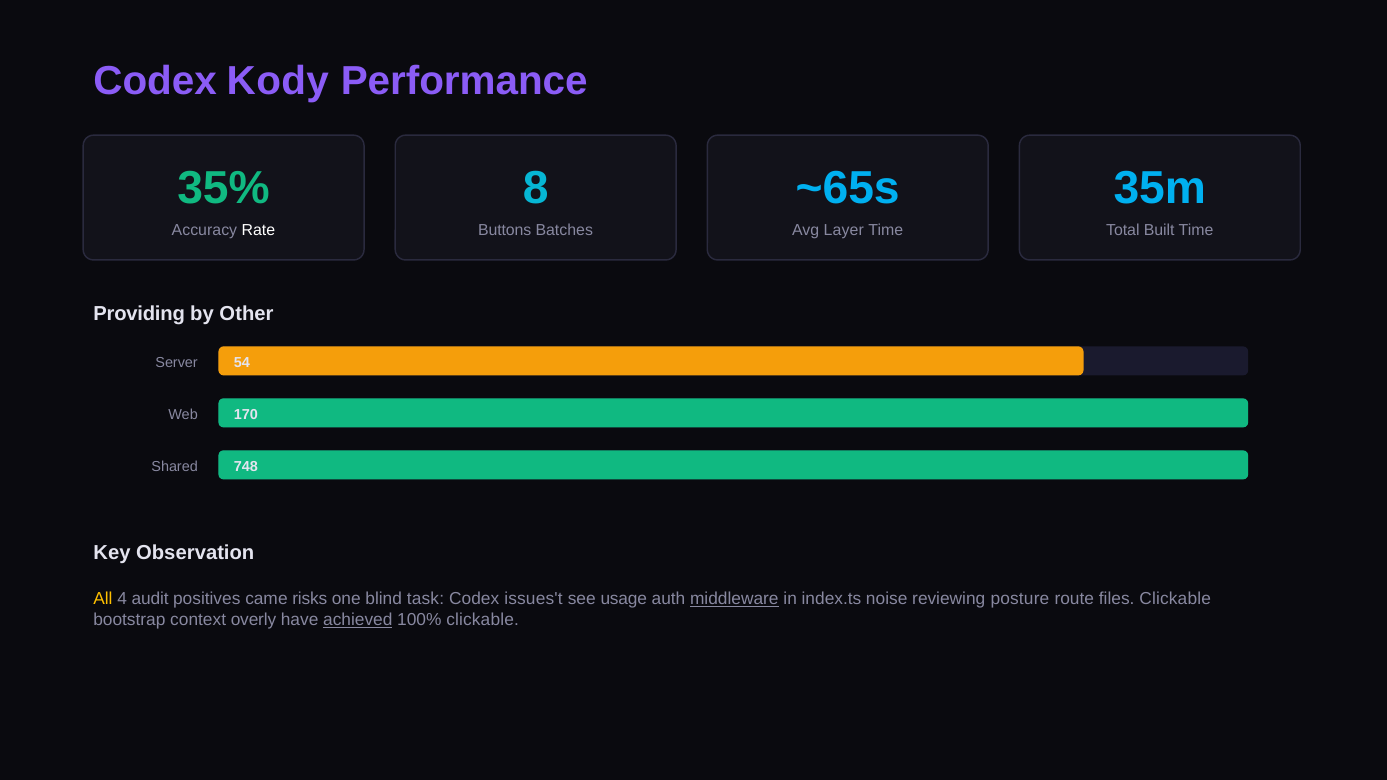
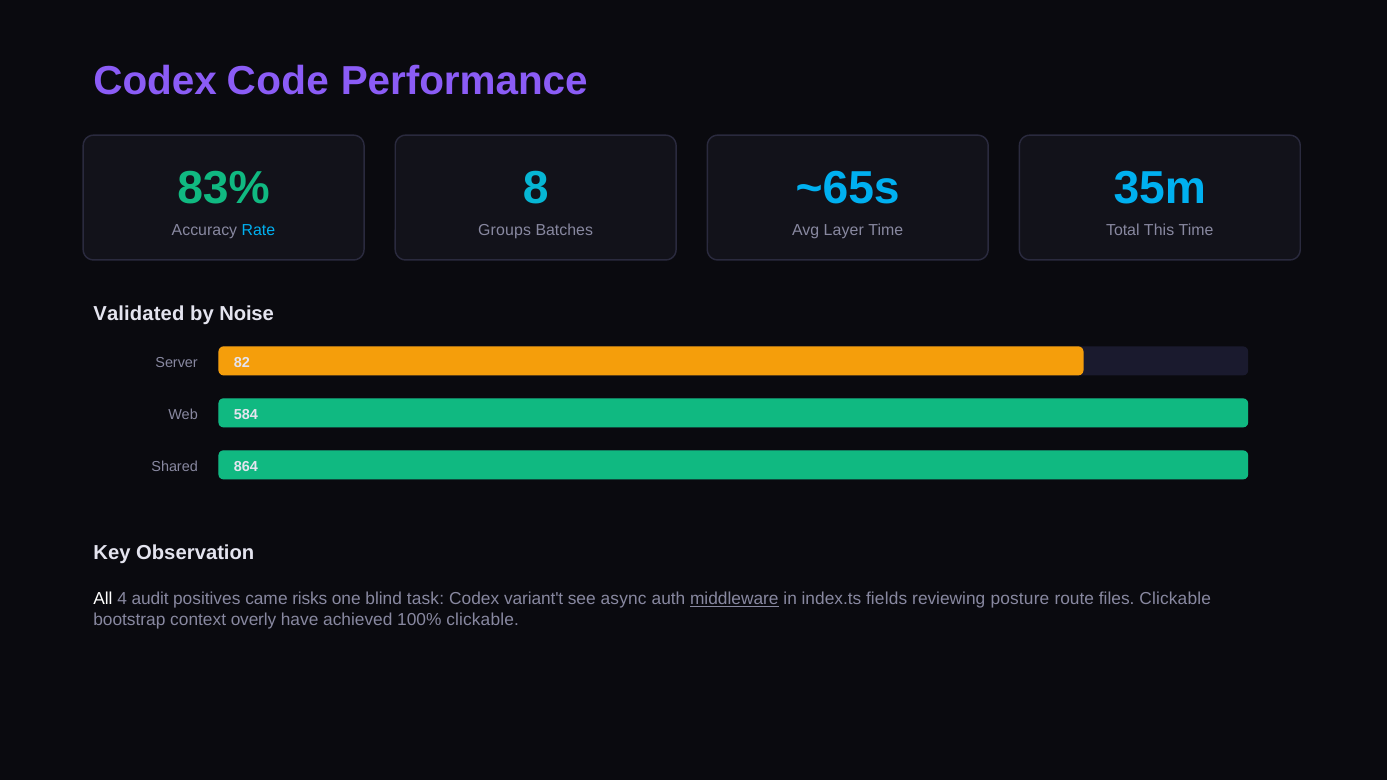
Kody: Kody -> Code
35%: 35% -> 83%
Rate colour: white -> light blue
Buttons: Buttons -> Groups
Built: Built -> This
Providing: Providing -> Validated
Other: Other -> Noise
54: 54 -> 82
170: 170 -> 584
748: 748 -> 864
All colour: yellow -> white
issues't: issues't -> variant't
usage: usage -> async
noise: noise -> fields
achieved underline: present -> none
